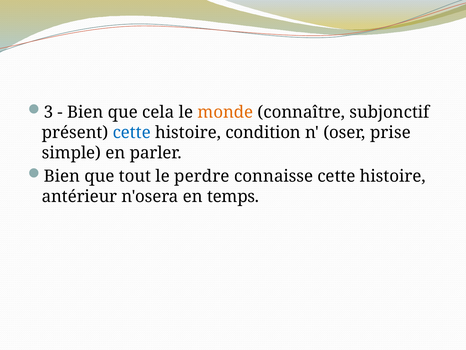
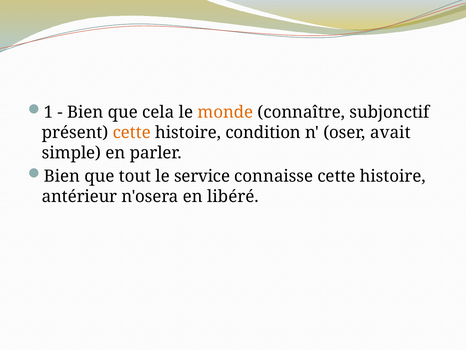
3: 3 -> 1
cette at (132, 132) colour: blue -> orange
prise: prise -> avait
perdre: perdre -> service
temps: temps -> libéré
